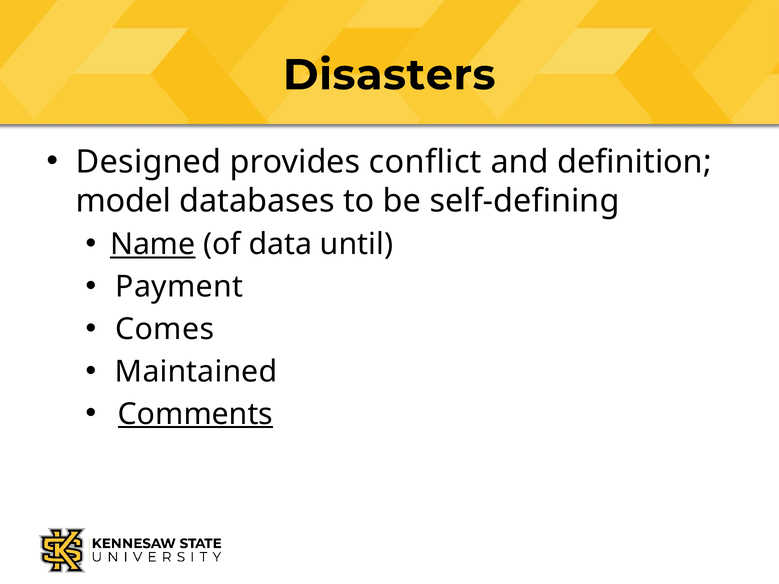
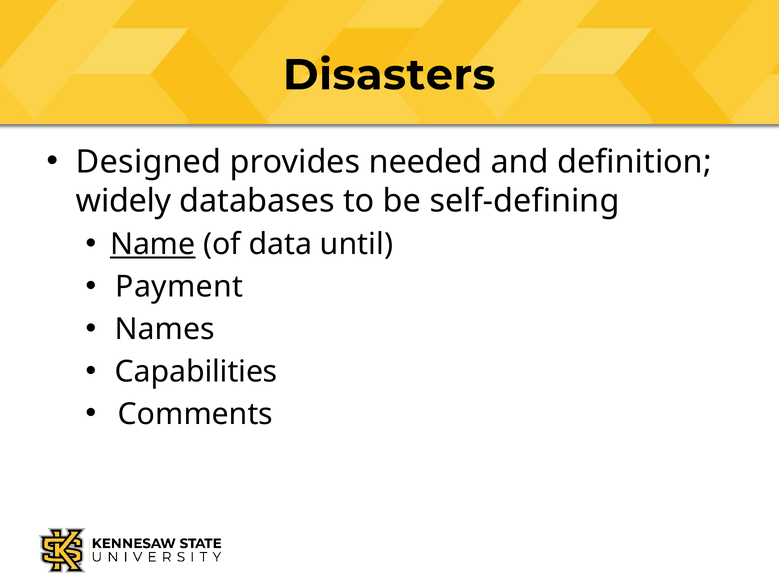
conflict: conflict -> needed
model: model -> widely
Comes: Comes -> Names
Maintained: Maintained -> Capabilities
Comments underline: present -> none
